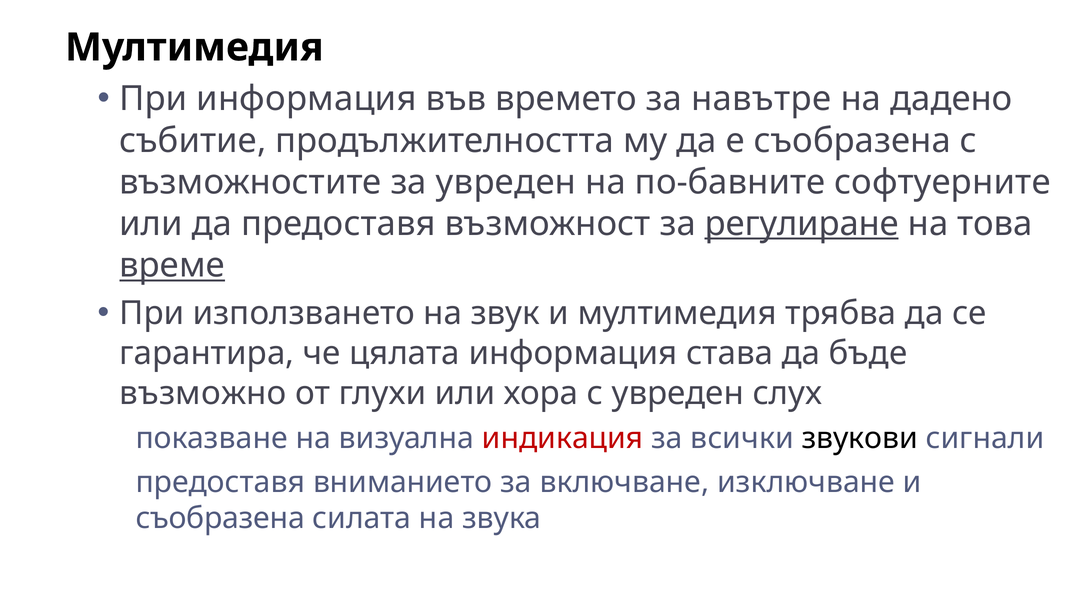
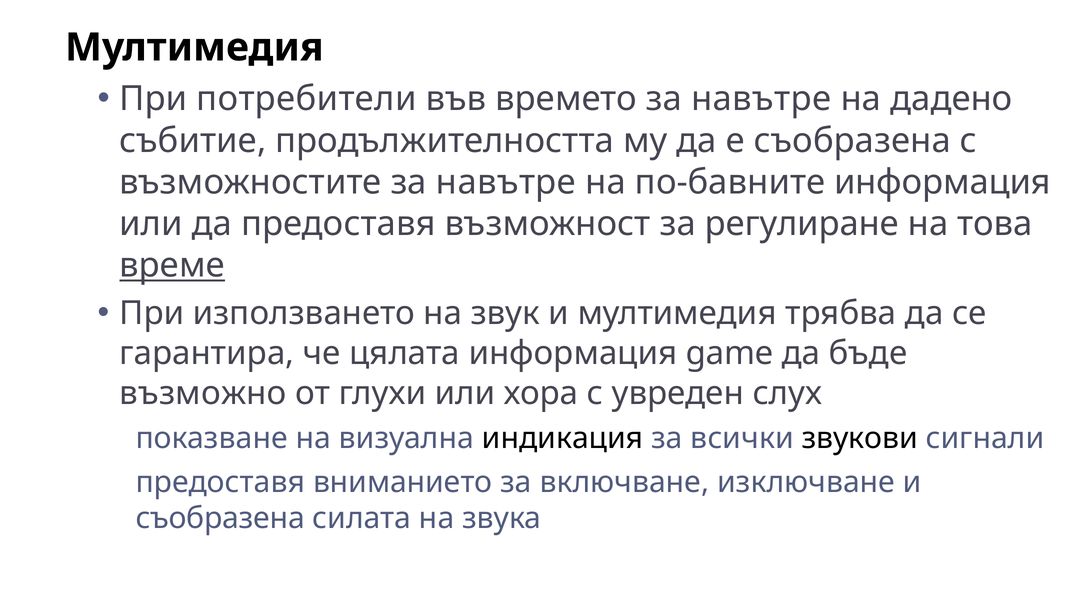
При информация: информация -> потребители
възможностите за увреден: увреден -> навътре
по-бавните софтуерните: софтуерните -> информация
регулиране underline: present -> none
става: става -> game
индикация colour: red -> black
